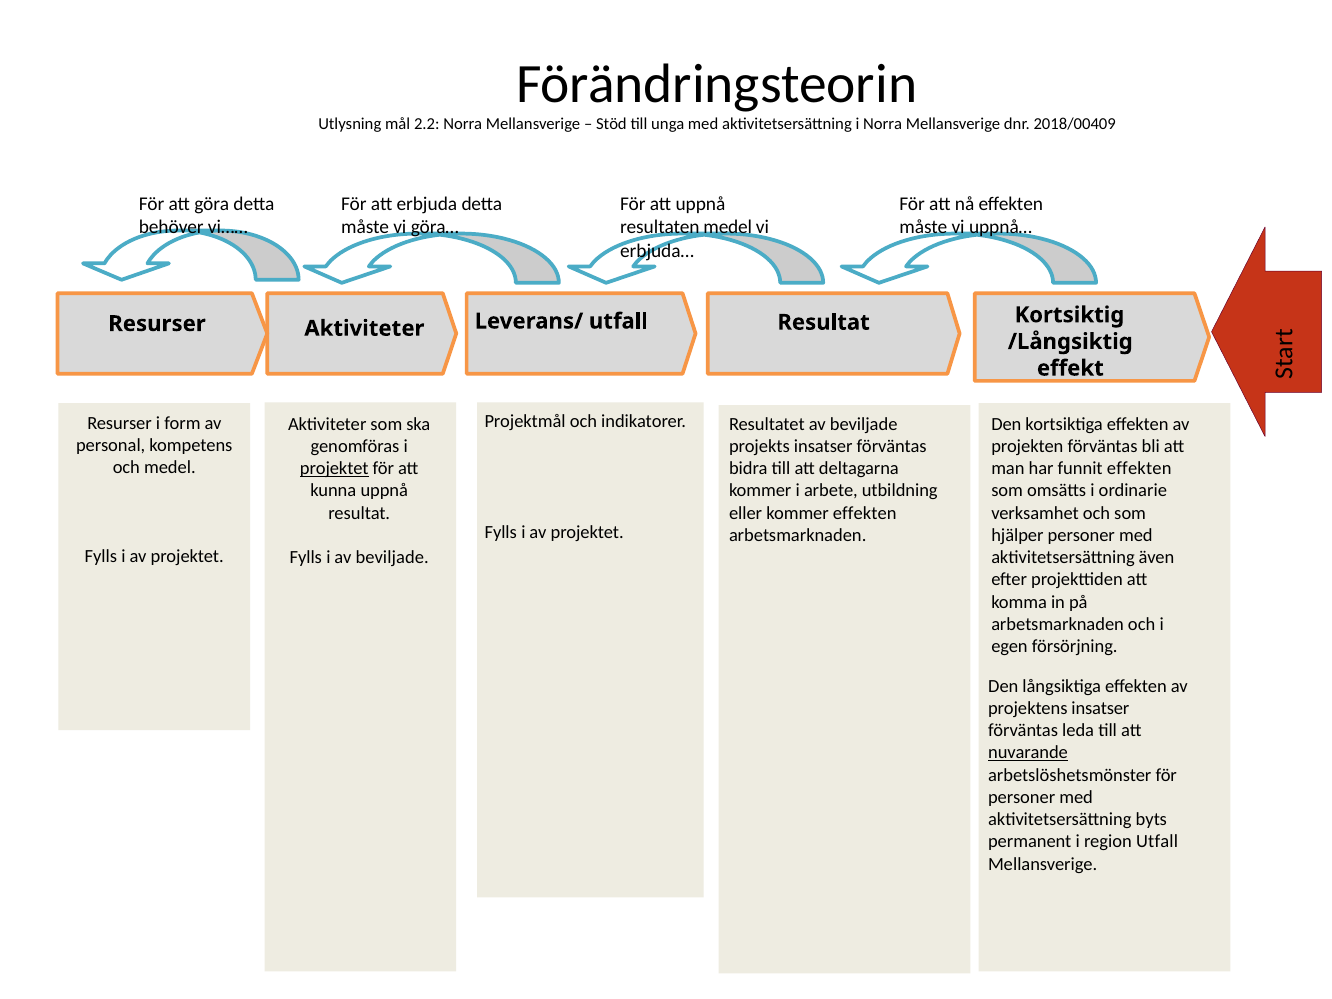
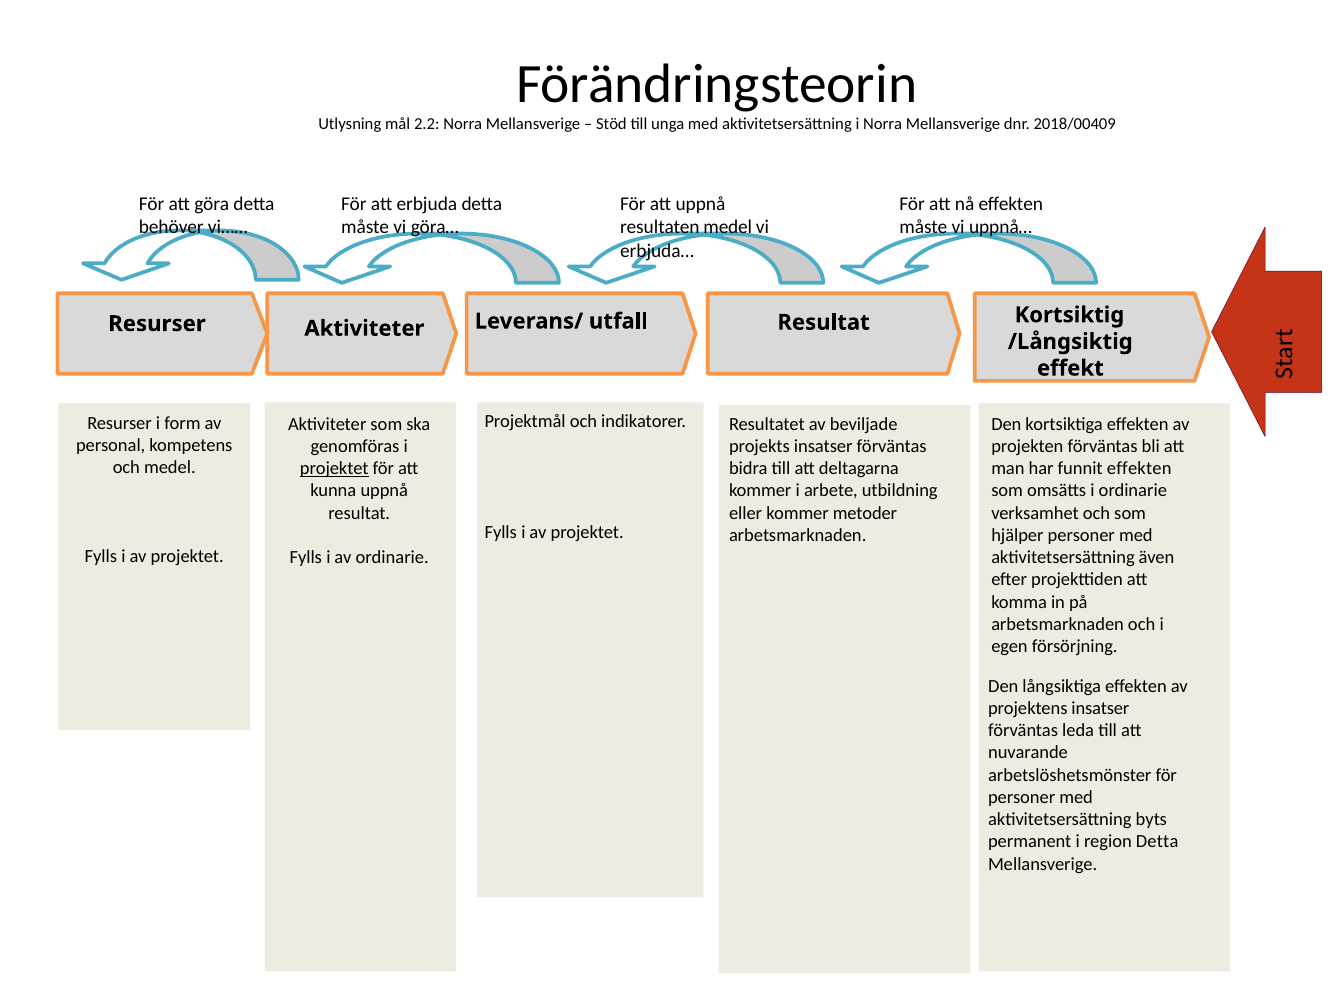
kommer effekten: effekten -> metoder
i av beviljade: beviljade -> ordinarie
nuvarande underline: present -> none
region Utfall: Utfall -> Detta
